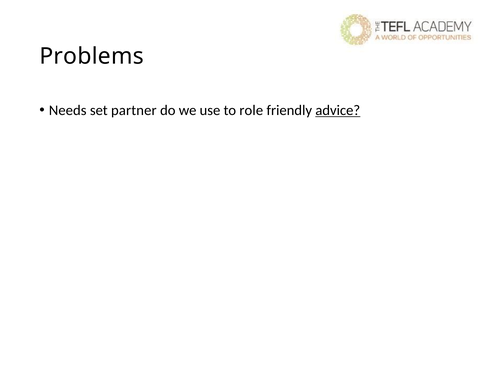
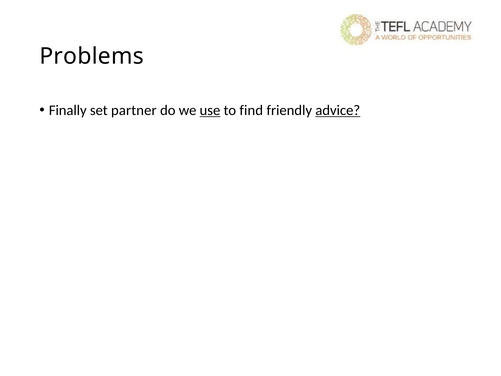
Needs: Needs -> Finally
use underline: none -> present
role: role -> find
